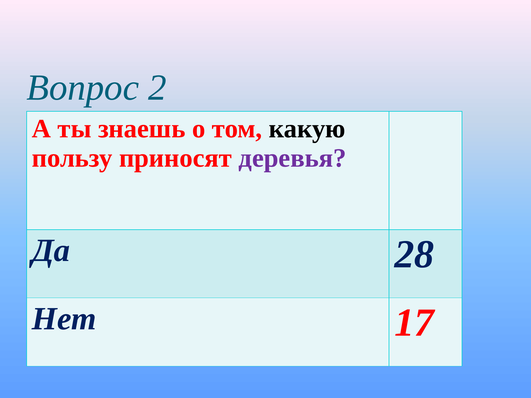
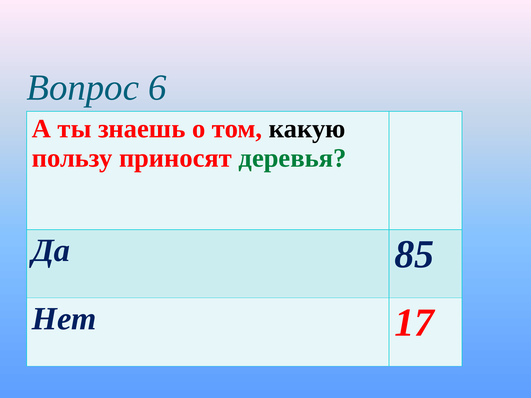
2: 2 -> 6
деревья colour: purple -> green
28: 28 -> 85
